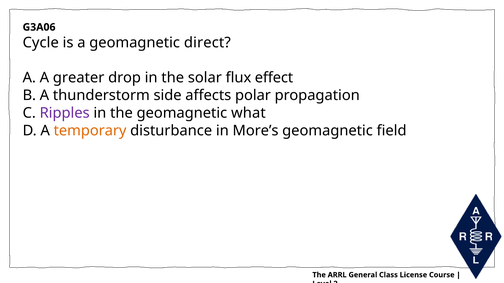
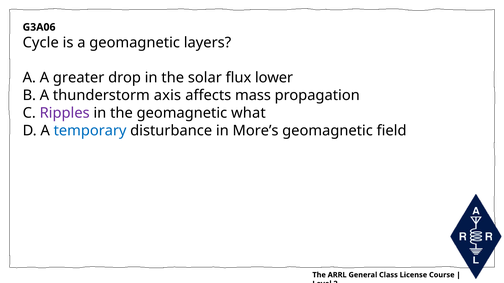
direct: direct -> layers
effect: effect -> lower
side: side -> axis
polar: polar -> mass
temporary colour: orange -> blue
